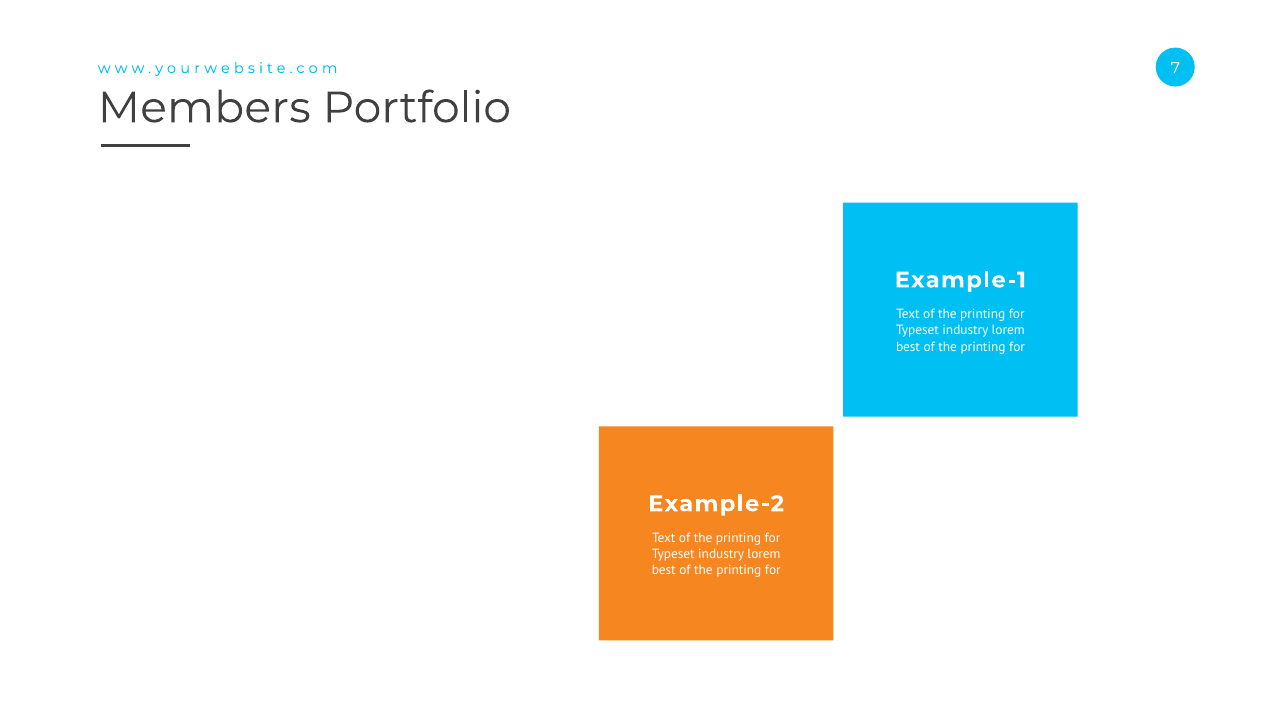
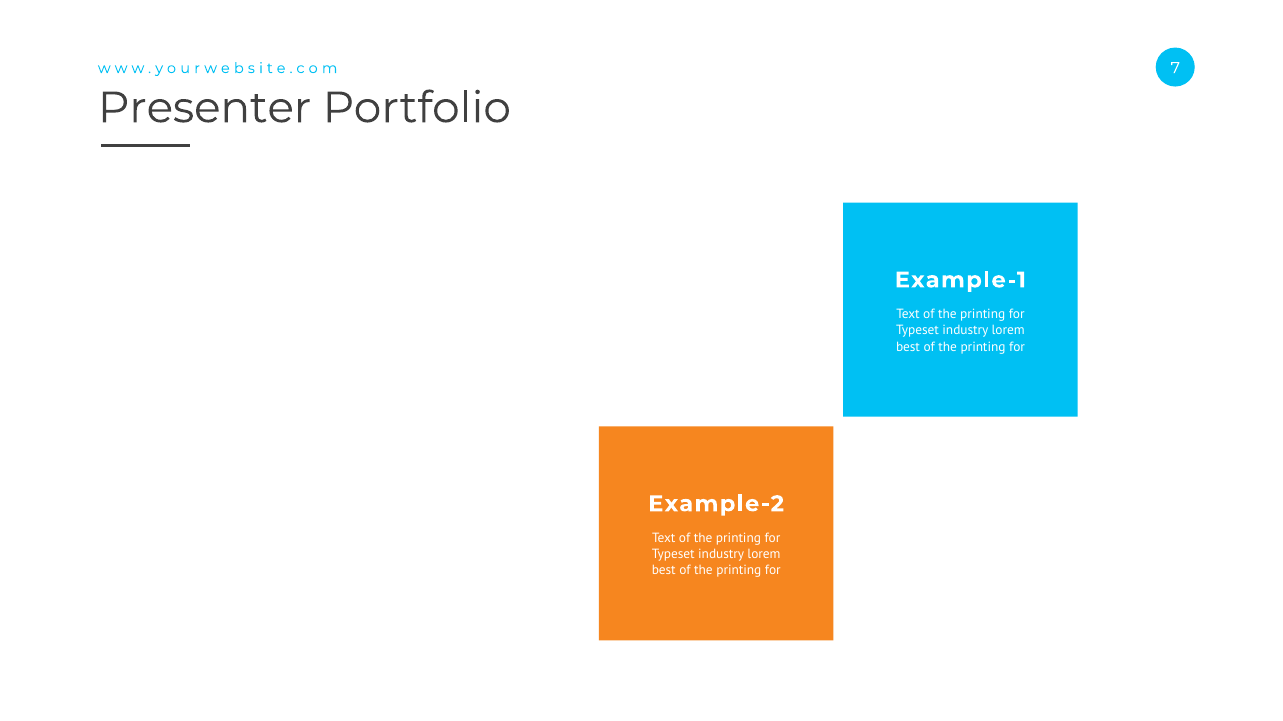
Members: Members -> Presenter
